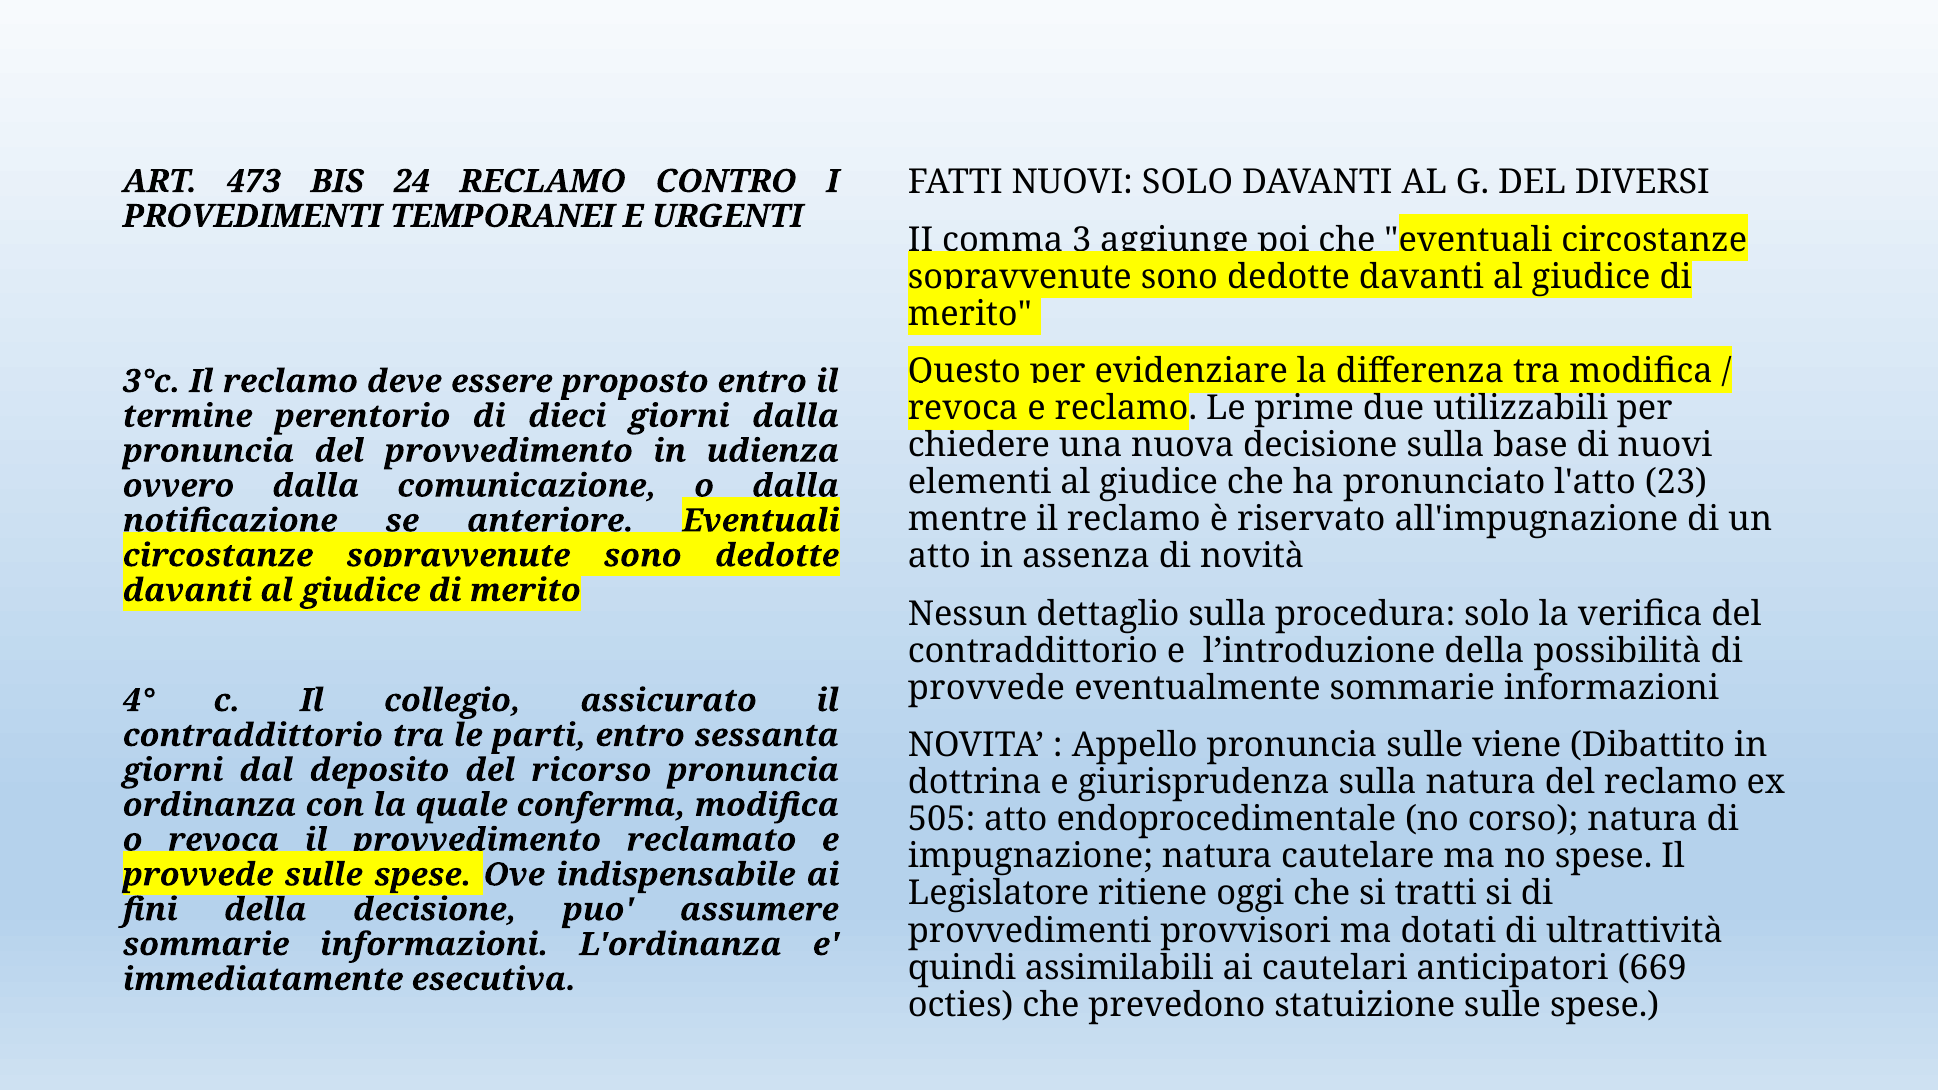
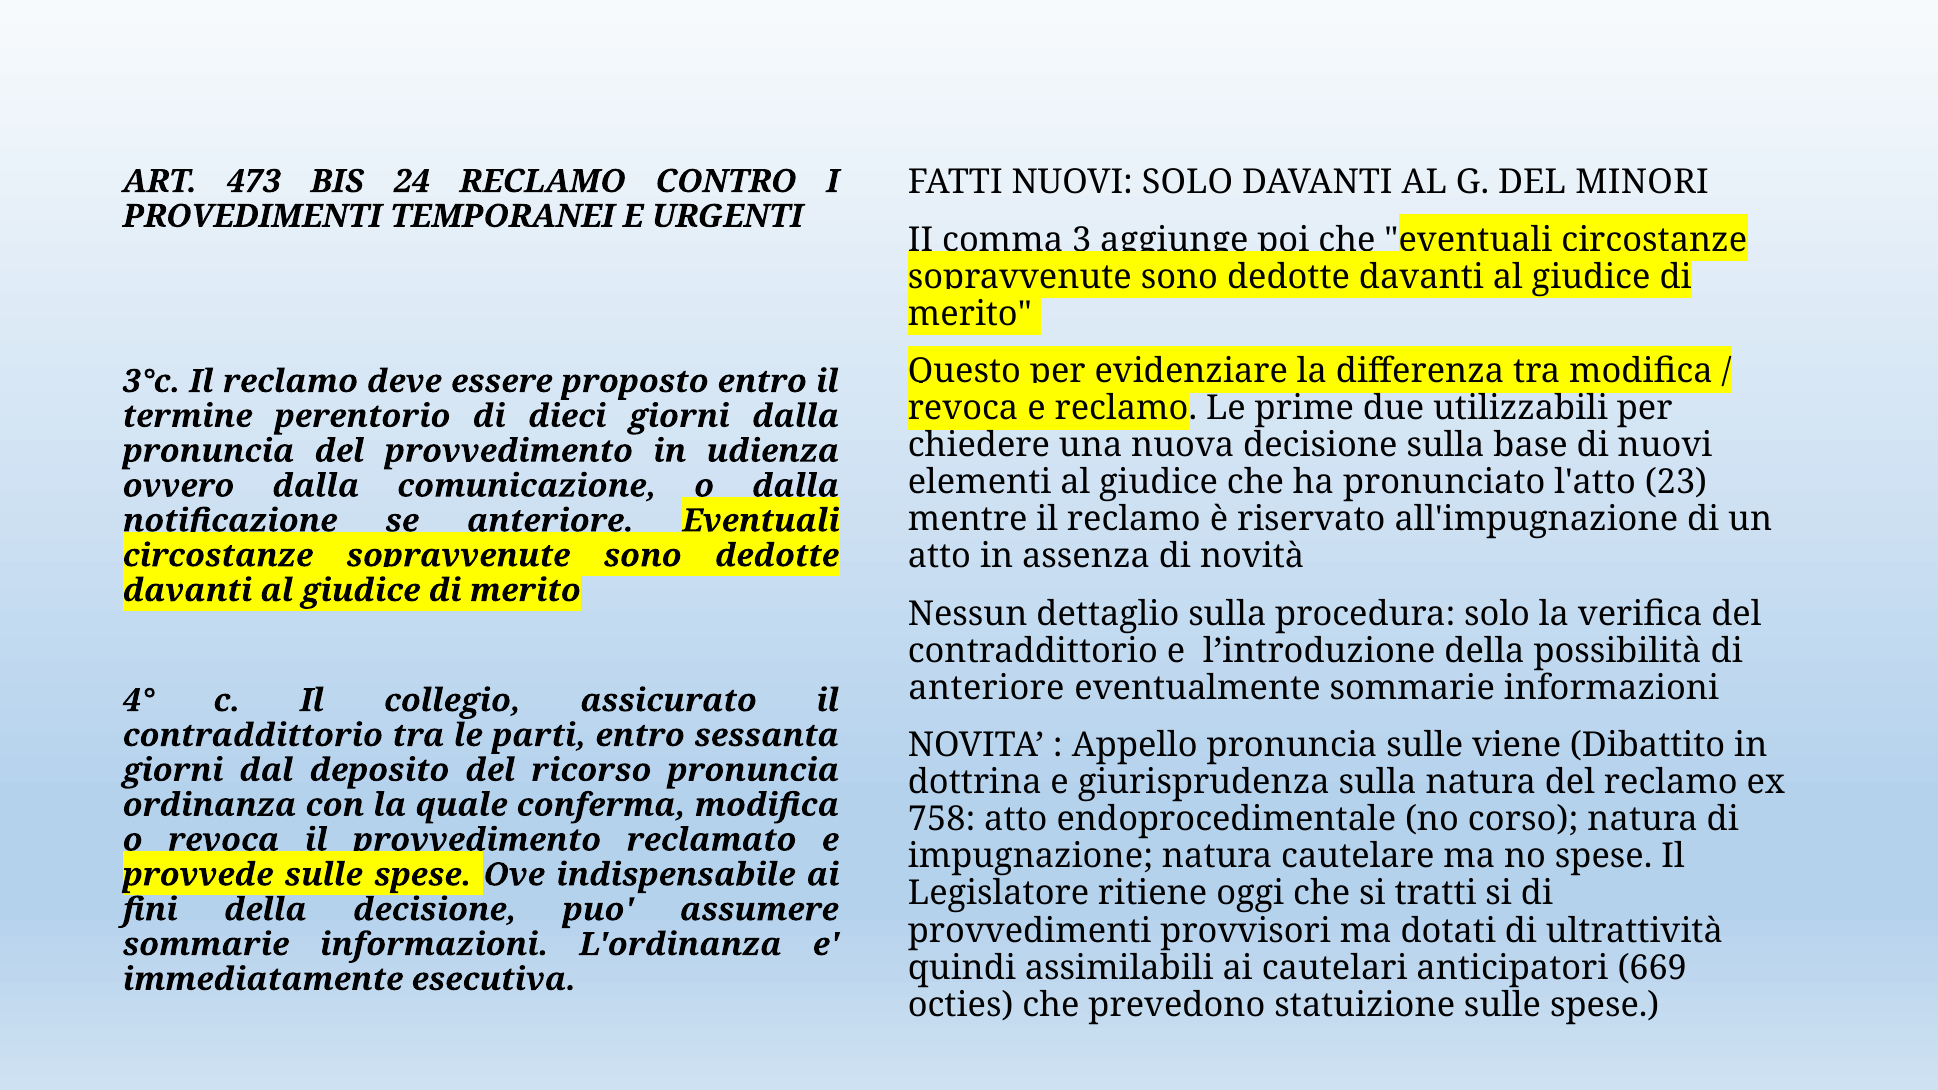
DIVERSI: DIVERSI -> MINORI
provvede at (987, 688): provvede -> anteriore
505: 505 -> 758
